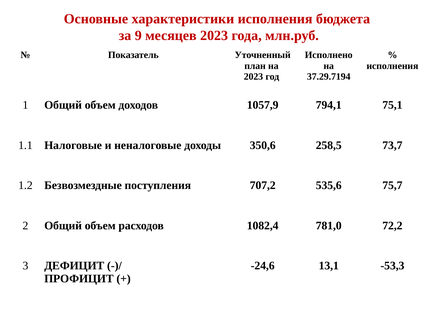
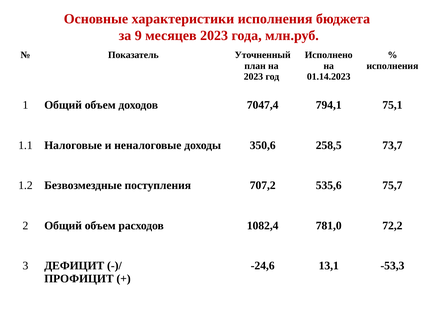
37.29.7194: 37.29.7194 -> 01.14.2023
1057,9: 1057,9 -> 7047,4
